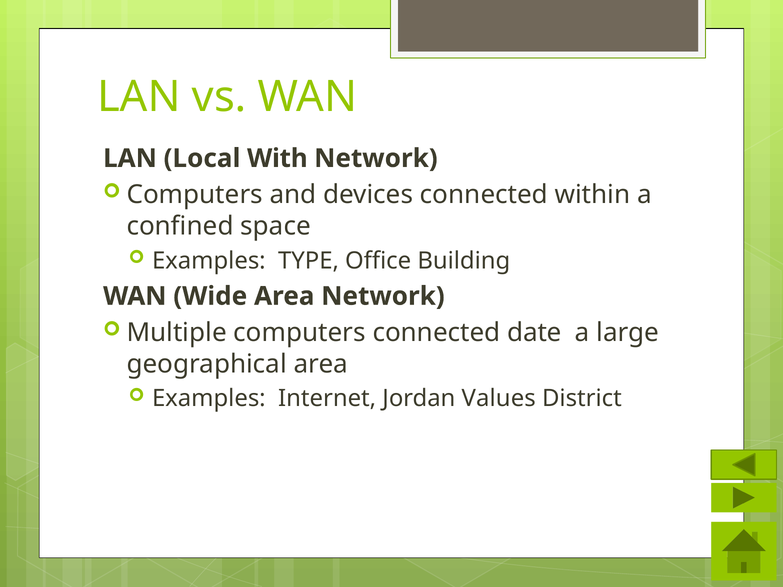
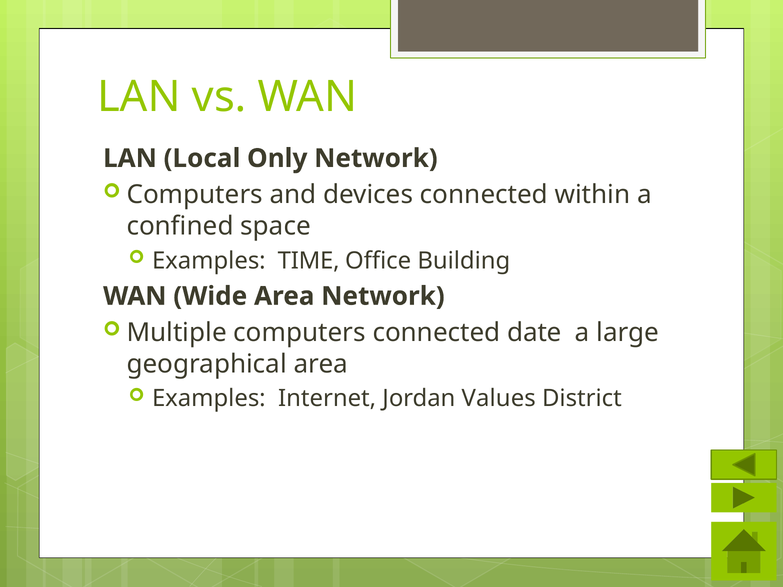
With: With -> Only
TYPE: TYPE -> TIME
